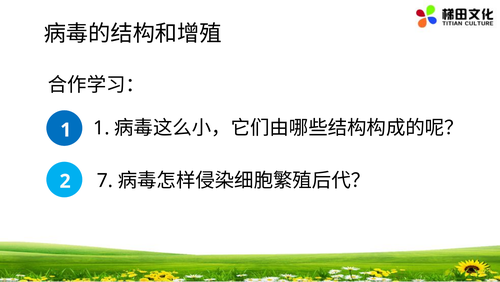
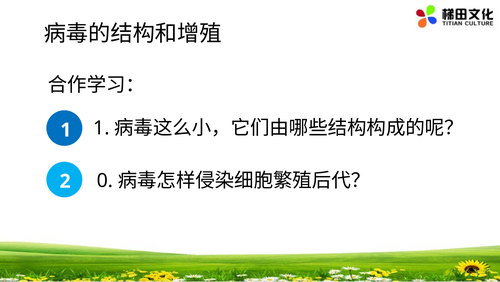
7: 7 -> 0
